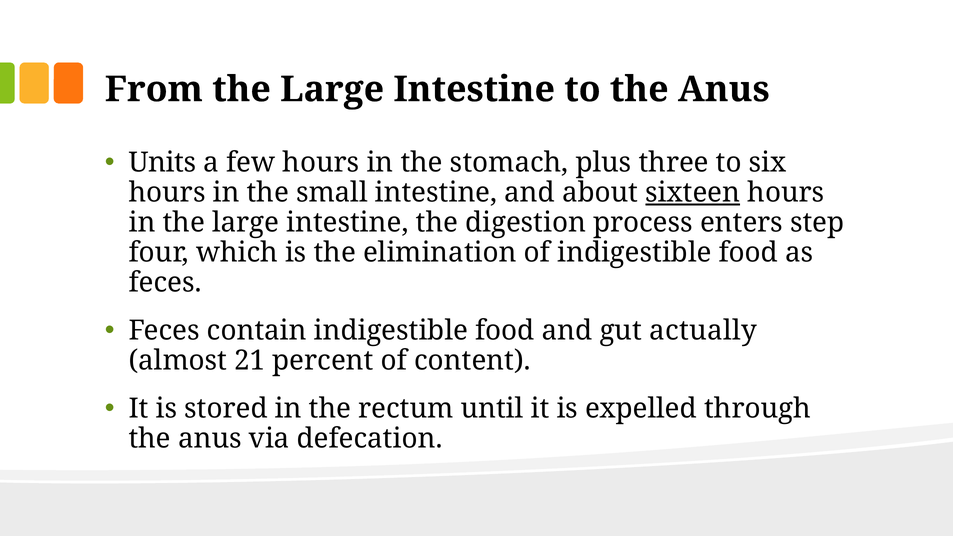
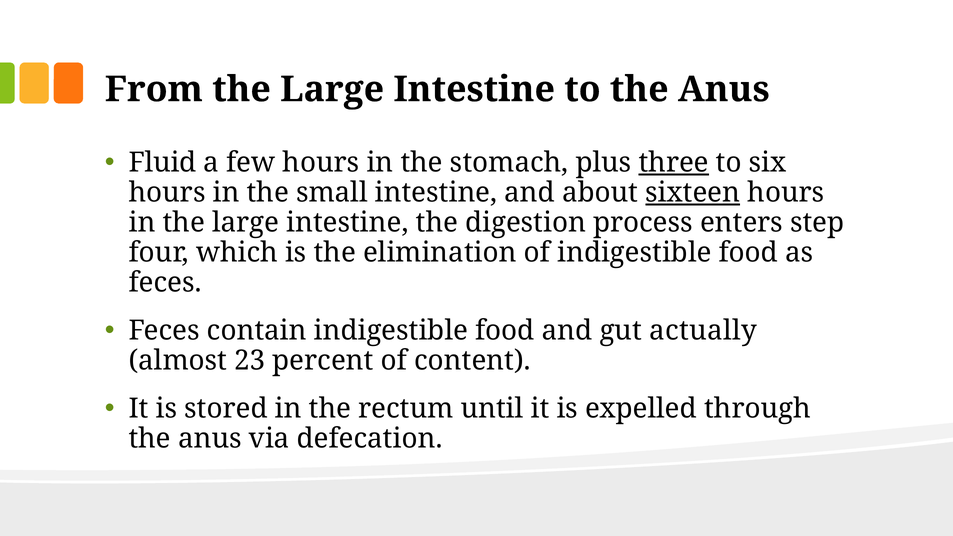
Units: Units -> Fluid
three underline: none -> present
21: 21 -> 23
